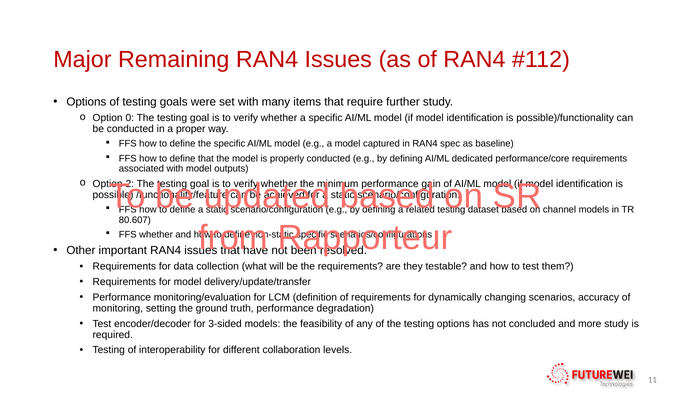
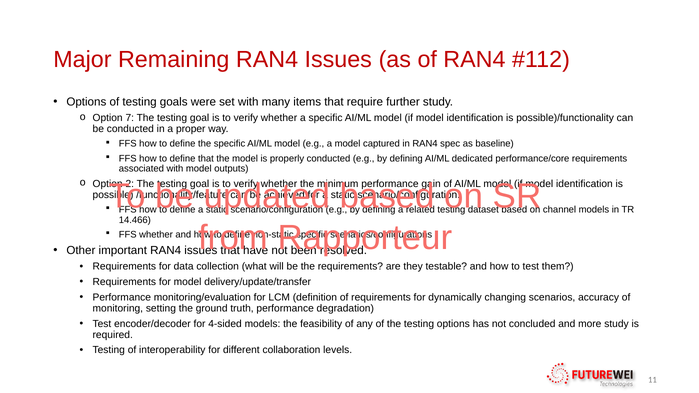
0: 0 -> 7
80.607: 80.607 -> 14.466
3-sided: 3-sided -> 4-sided
